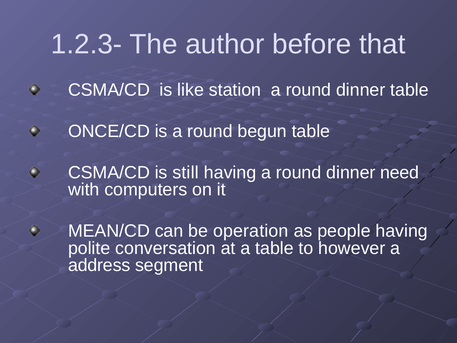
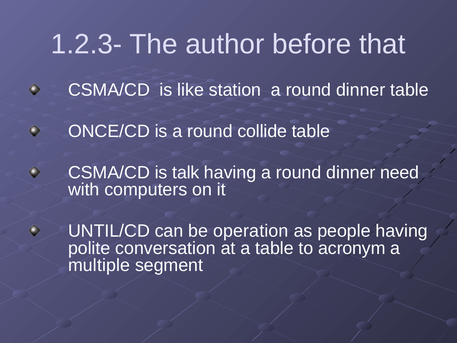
begun: begun -> collide
still: still -> talk
MEAN/CD: MEAN/CD -> UNTIL/CD
however: however -> acronym
address: address -> multiple
